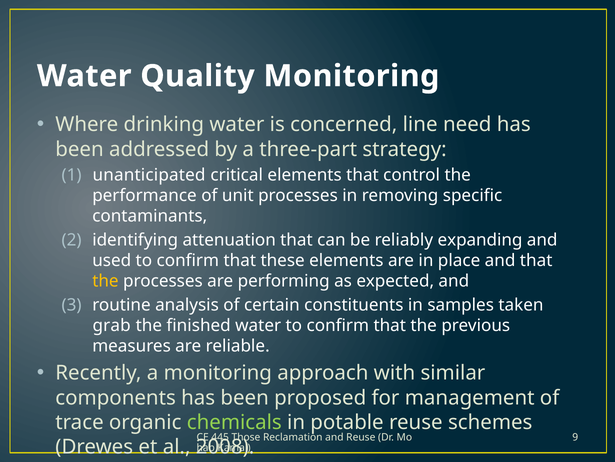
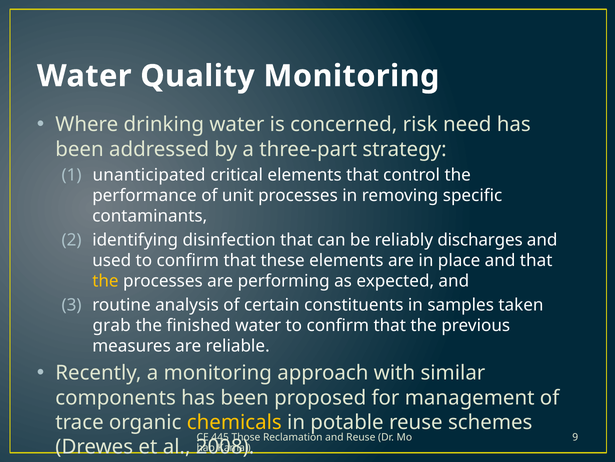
line: line -> risk
attenuation: attenuation -> disinfection
expanding: expanding -> discharges
chemicals colour: light green -> yellow
